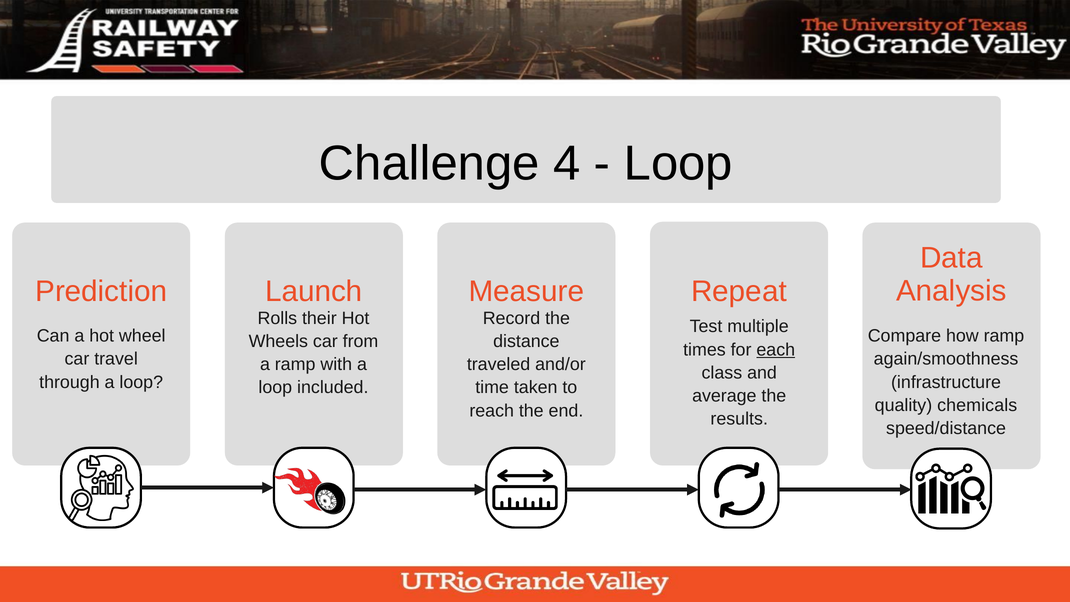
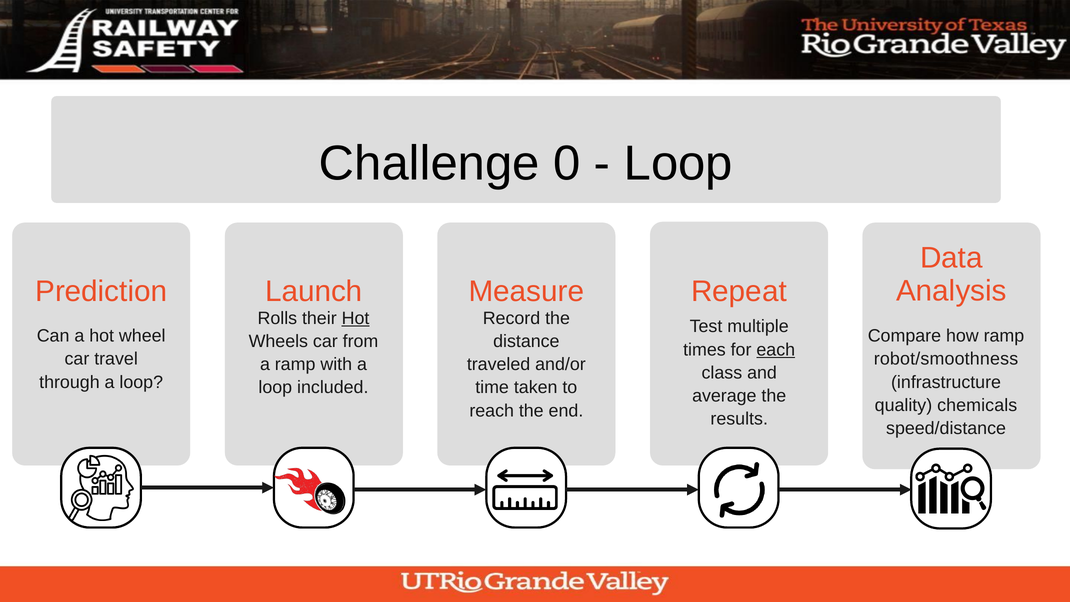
4: 4 -> 0
Hot at (356, 318) underline: none -> present
again/smoothness: again/smoothness -> robot/smoothness
